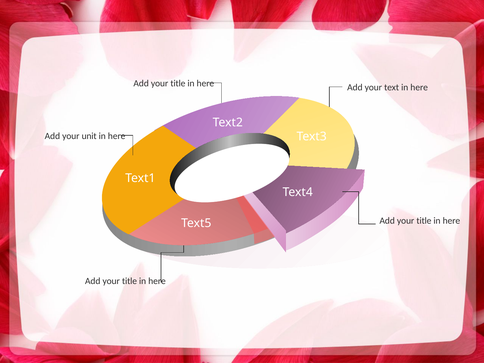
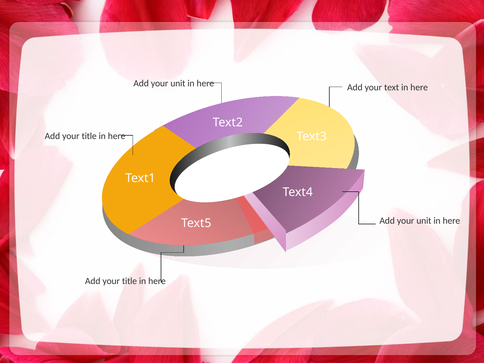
title at (178, 83): title -> unit
unit at (89, 136): unit -> title
title at (424, 221): title -> unit
